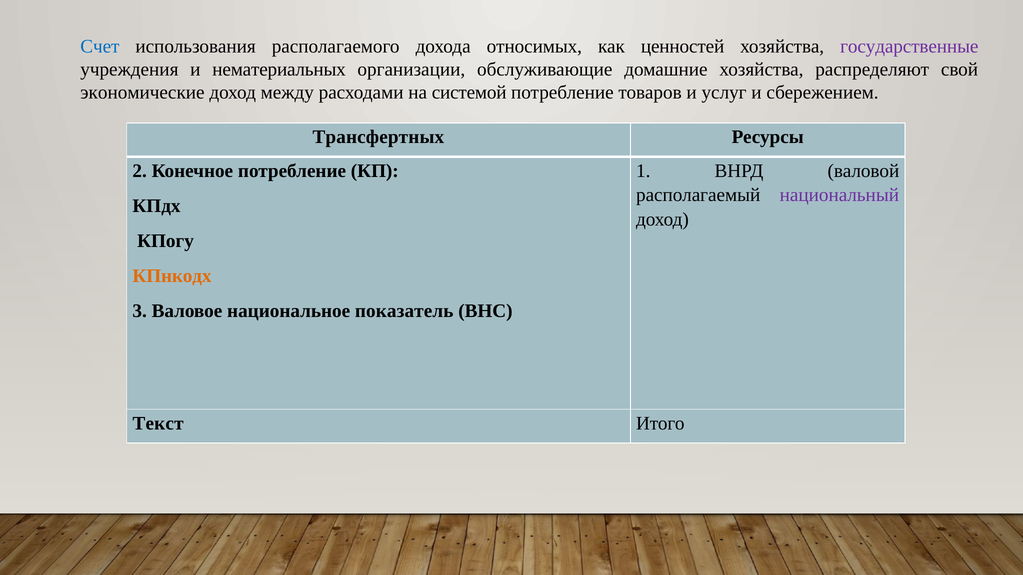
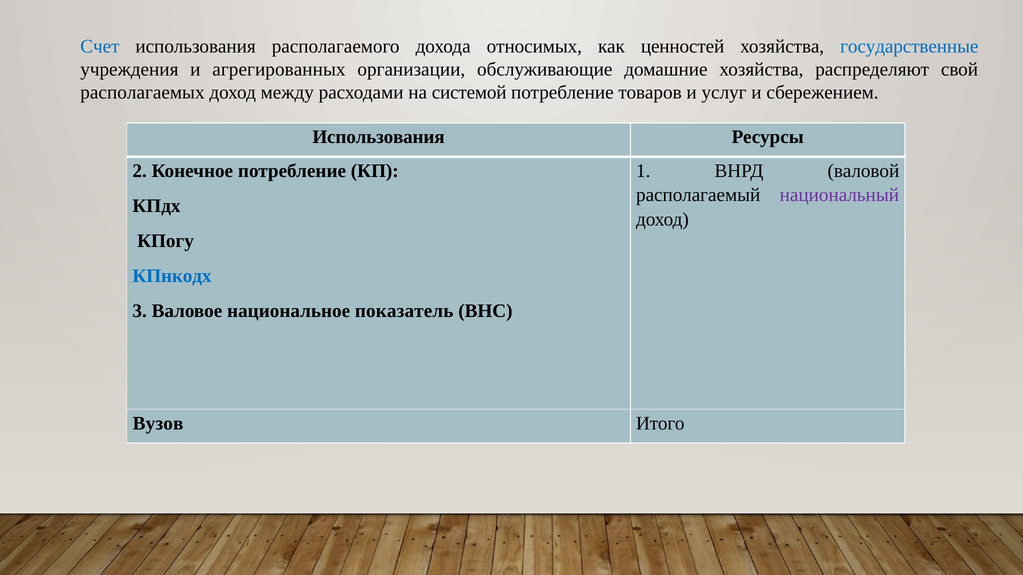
государственные colour: purple -> blue
нематериальных: нематериальных -> агрегированных
экономические: экономические -> располагаемых
Трансфертных at (378, 137): Трансфертных -> Использования
КПнкодх colour: orange -> blue
Текст: Текст -> Вузов
